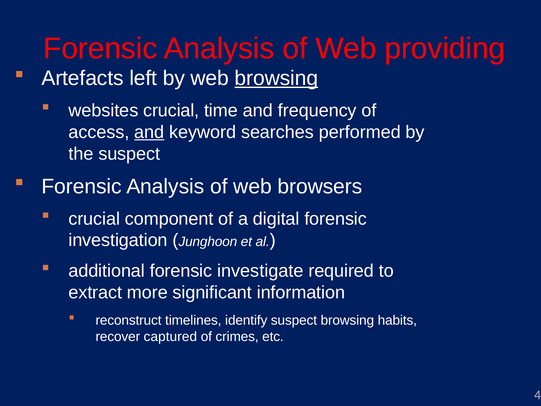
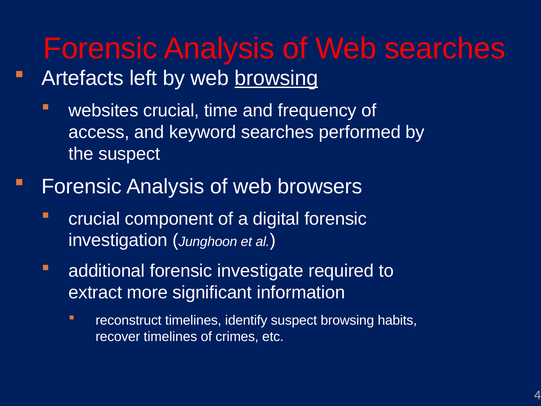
Web providing: providing -> searches
and at (149, 132) underline: present -> none
recover captured: captured -> timelines
